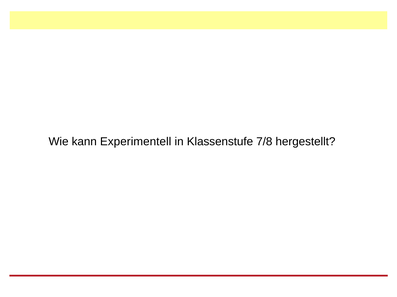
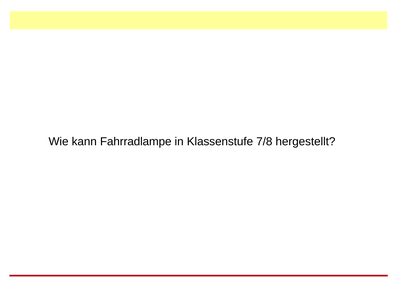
Experimentell: Experimentell -> Fahrradlampe
